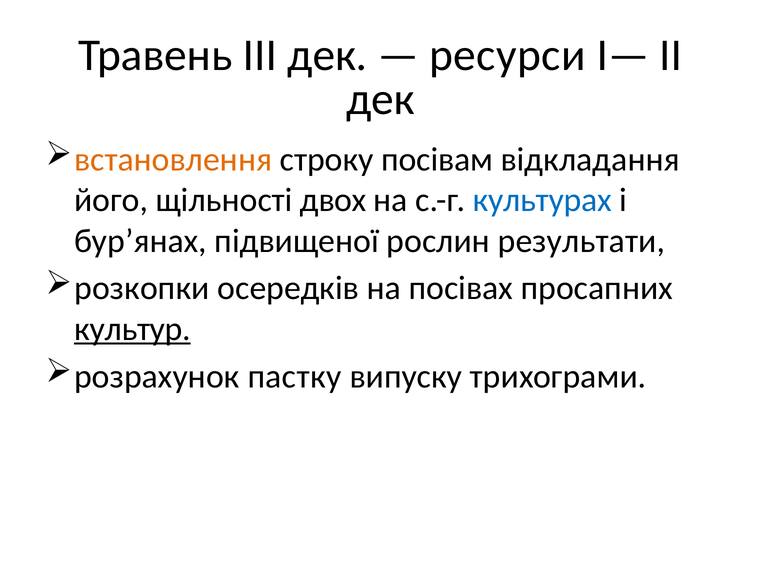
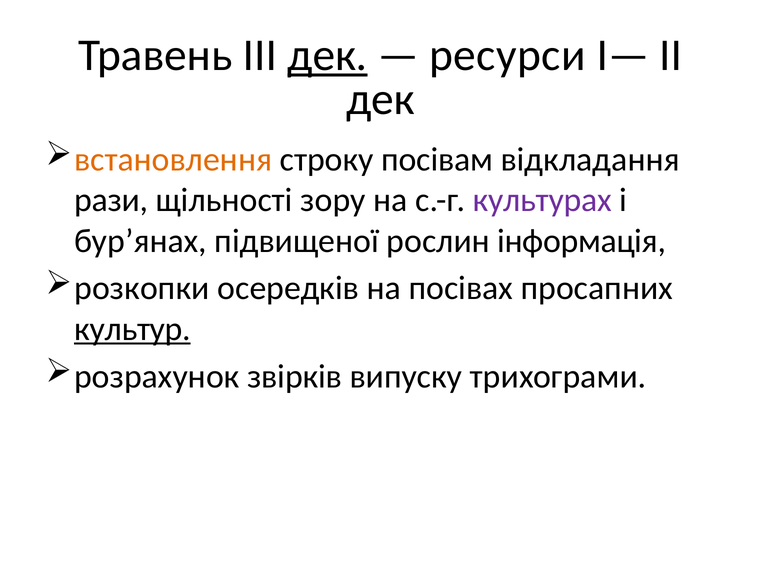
дек at (327, 55) underline: none -> present
його: його -> рази
двох: двох -> зору
культурах colour: blue -> purple
результати: результати -> інформація
пастку: пастку -> звірків
